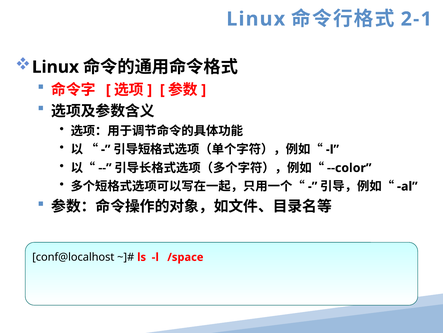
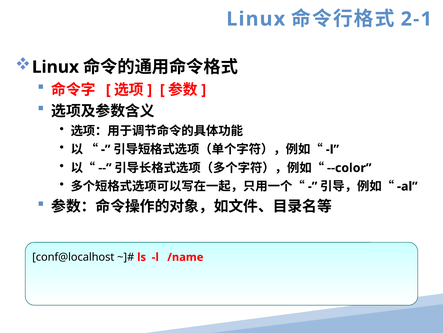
/space: /space -> /name
